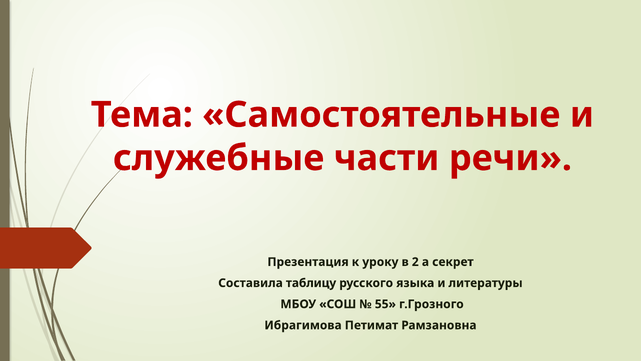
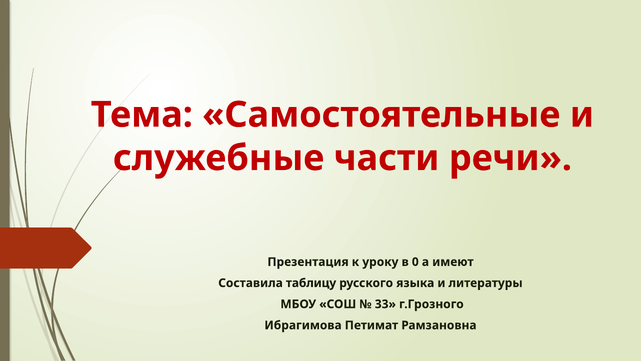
2: 2 -> 0
секрет: секрет -> имеют
55: 55 -> 33
